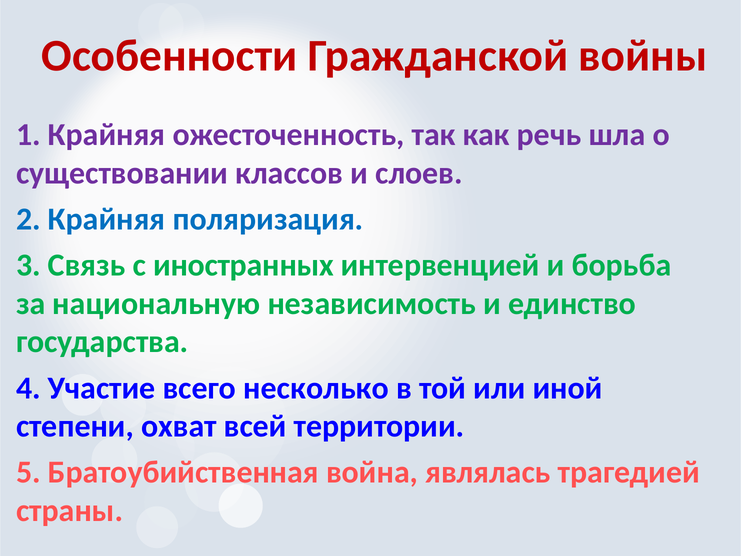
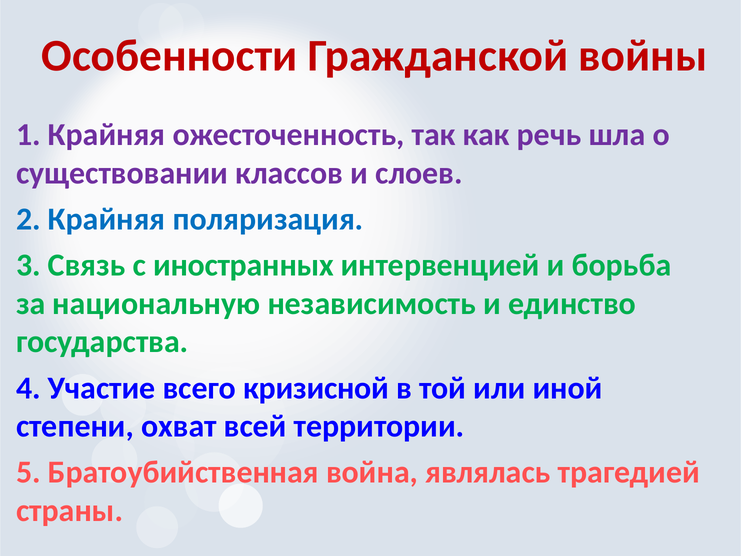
несколько: несколько -> кризисной
